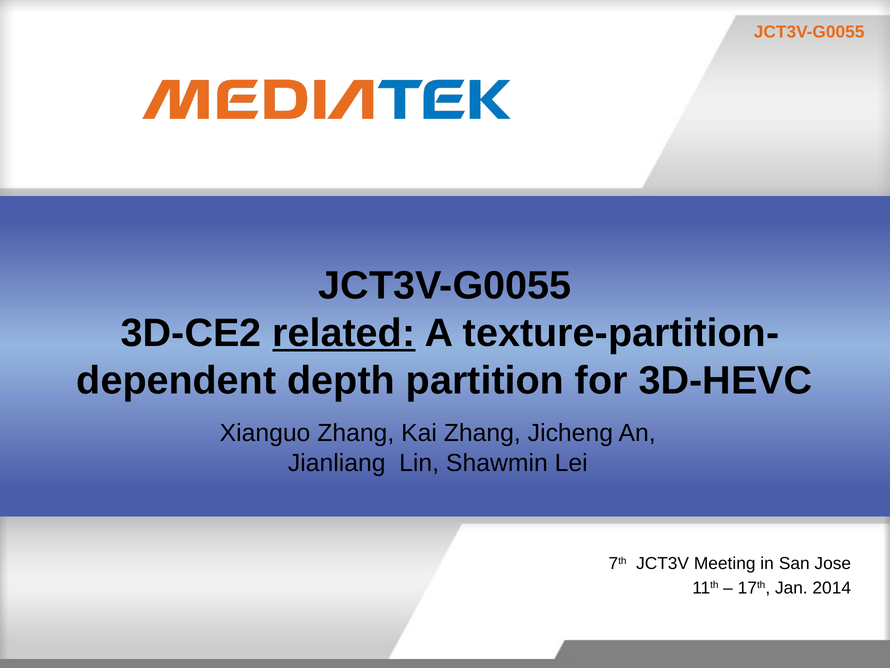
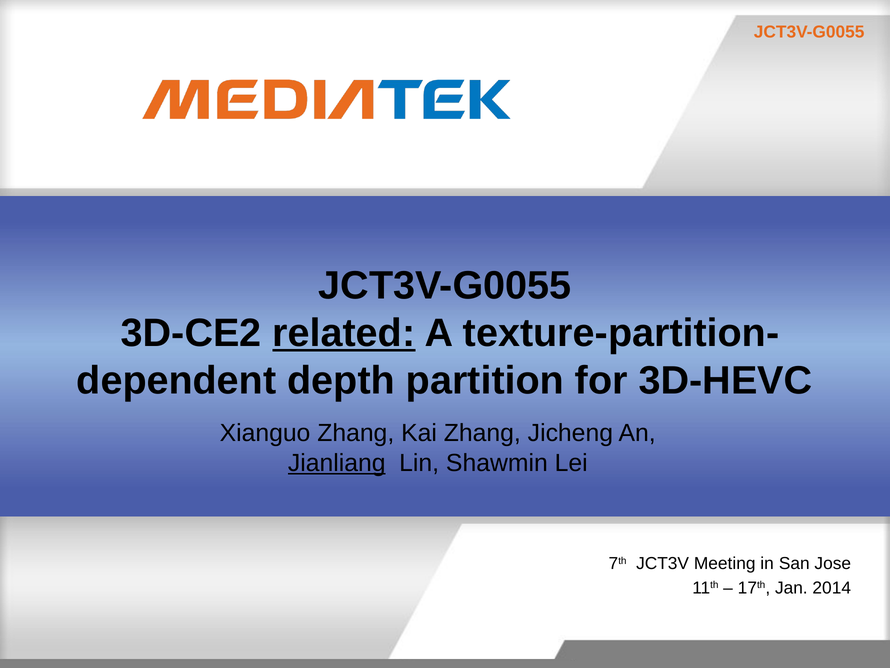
Jianliang underline: none -> present
